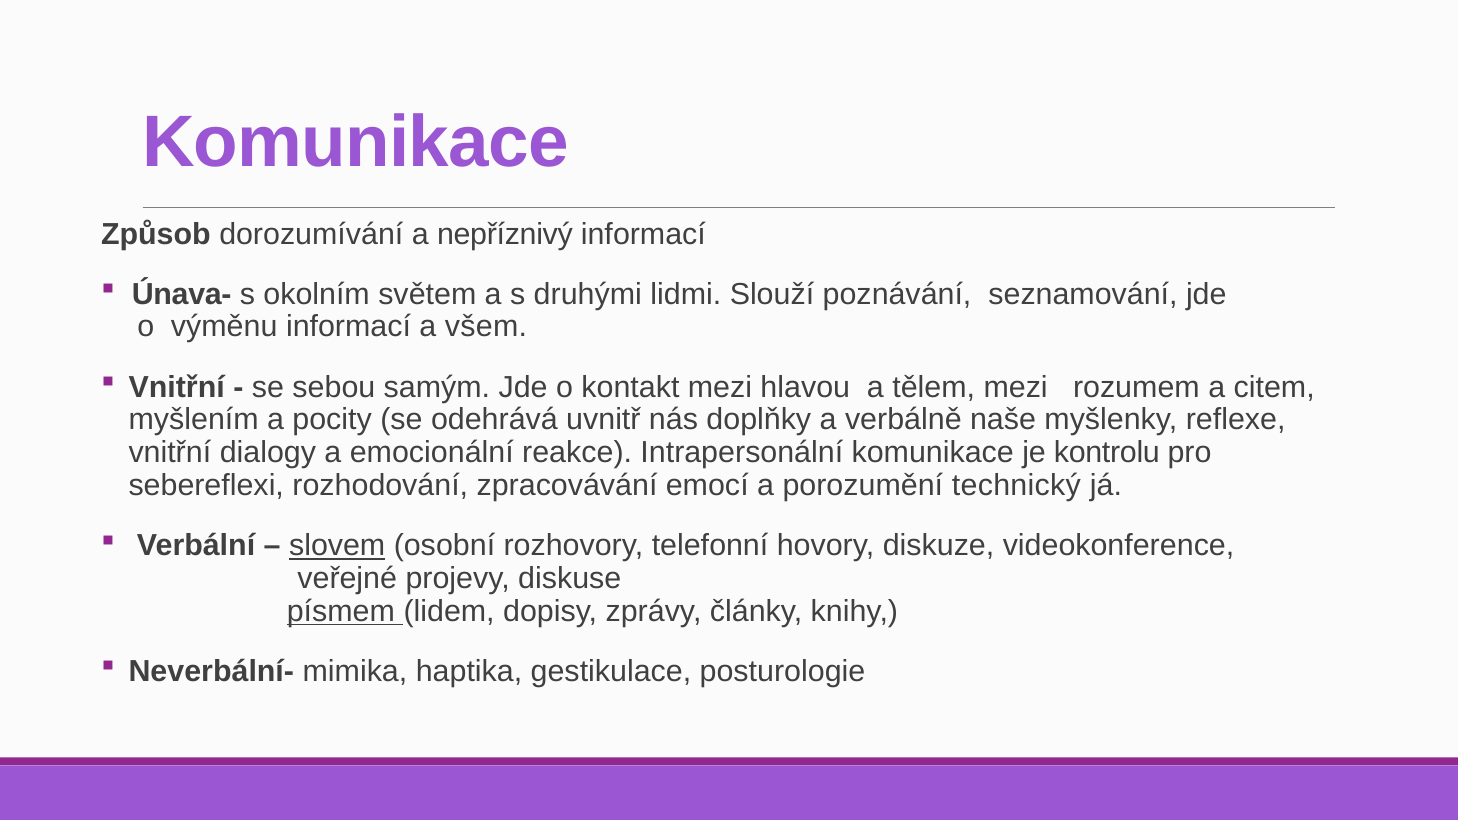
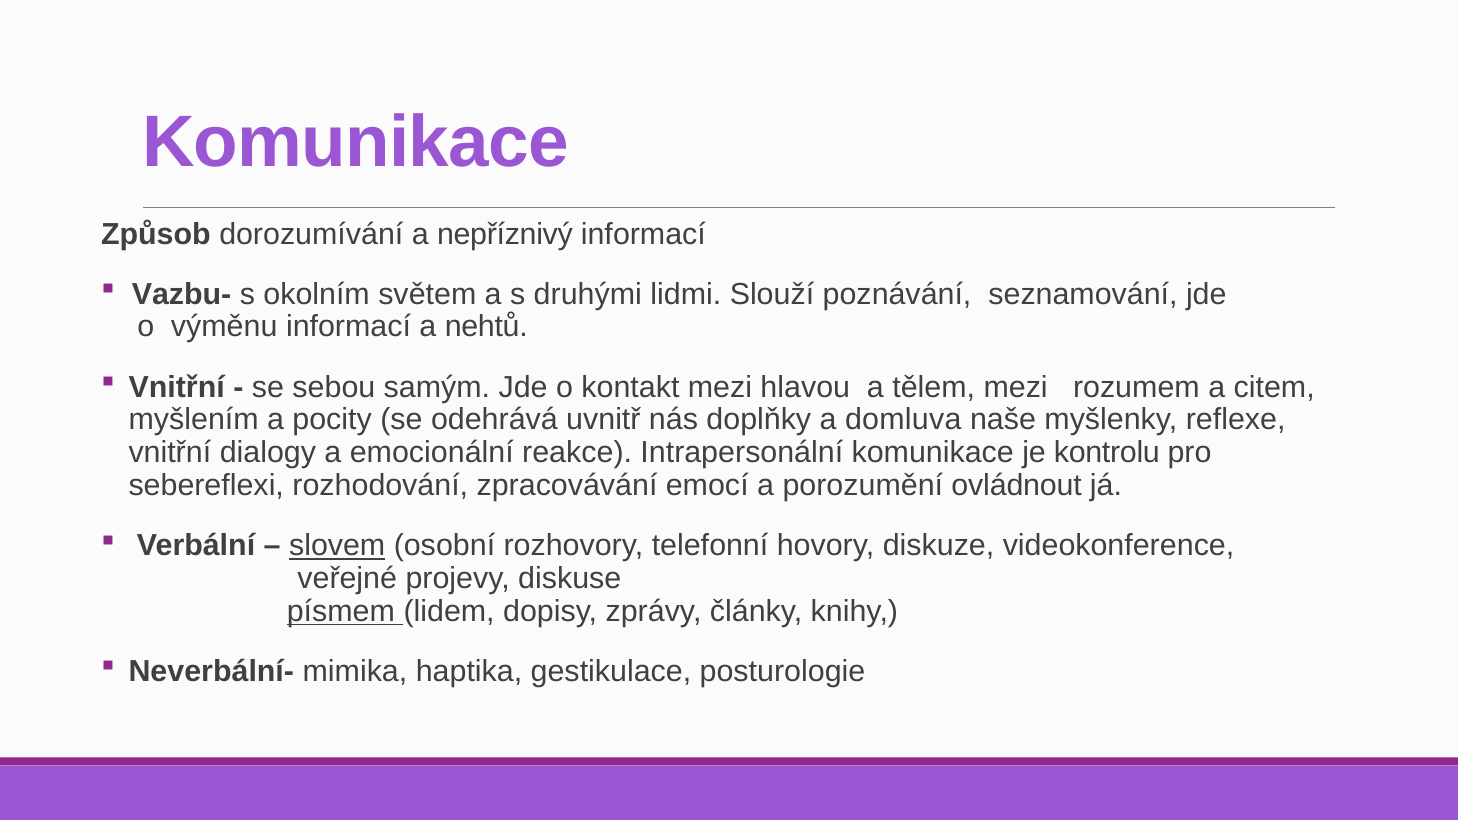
Únava-: Únava- -> Vazbu-
všem: všem -> nehtů
verbálně: verbálně -> domluva
technický: technický -> ovládnout
